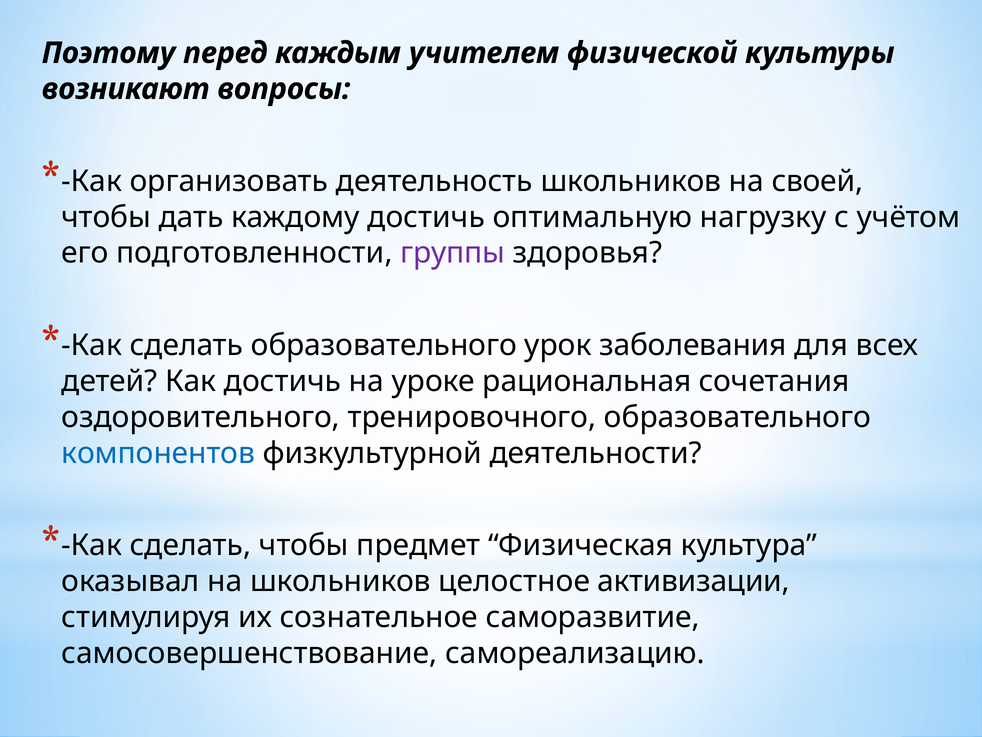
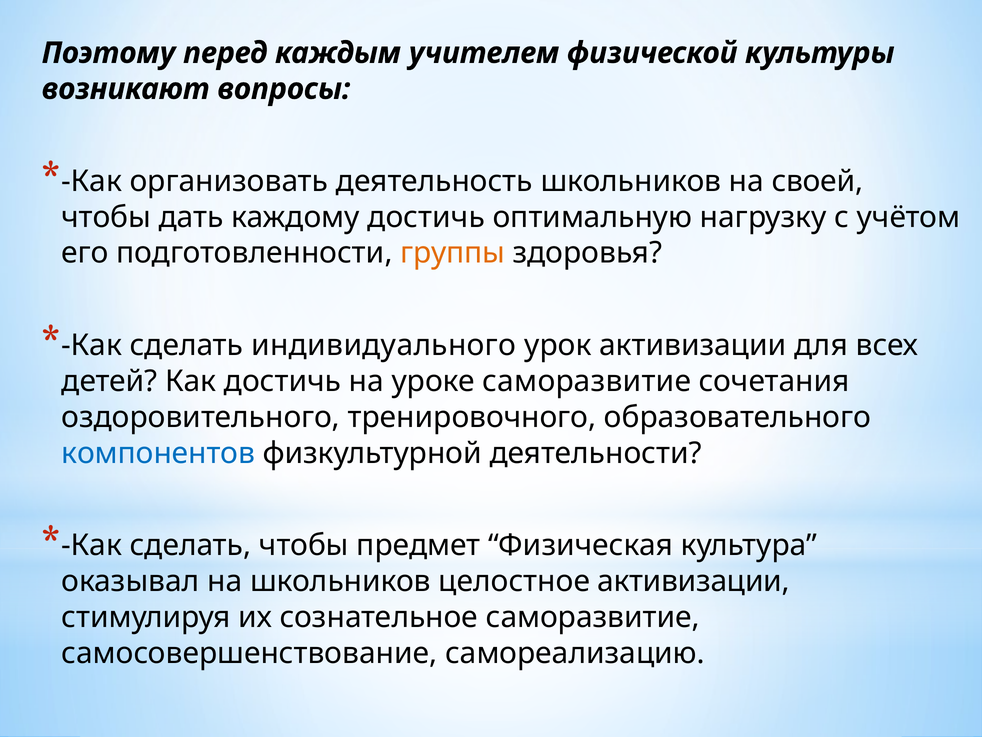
группы colour: purple -> orange
сделать образовательного: образовательного -> индивидуального
урок заболевания: заболевания -> активизации
уроке рациональная: рациональная -> саморазвитие
